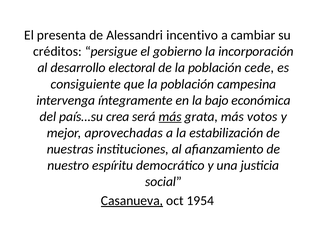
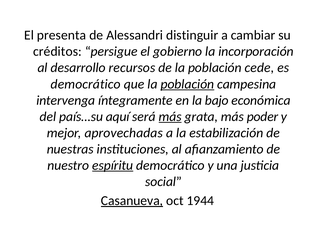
incentivo: incentivo -> distinguir
electoral: electoral -> recursos
consiguiente at (86, 84): consiguiente -> democrático
población at (187, 84) underline: none -> present
crea: crea -> aquí
votos: votos -> poder
espíritu underline: none -> present
1954: 1954 -> 1944
